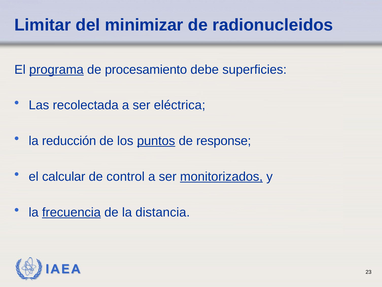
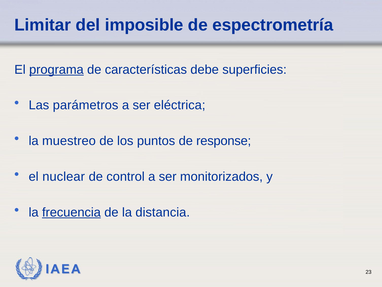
minimizar: minimizar -> imposible
radionucleidos: radionucleidos -> espectrometría
procesamiento: procesamiento -> características
recolectada: recolectada -> parámetros
reducción: reducción -> muestreo
puntos underline: present -> none
calcular: calcular -> nuclear
monitorizados underline: present -> none
